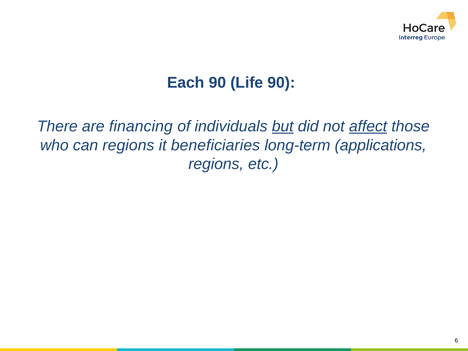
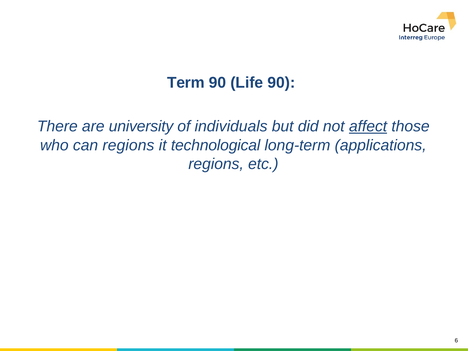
Each: Each -> Term
financing: financing -> university
but underline: present -> none
beneficiaries: beneficiaries -> technological
